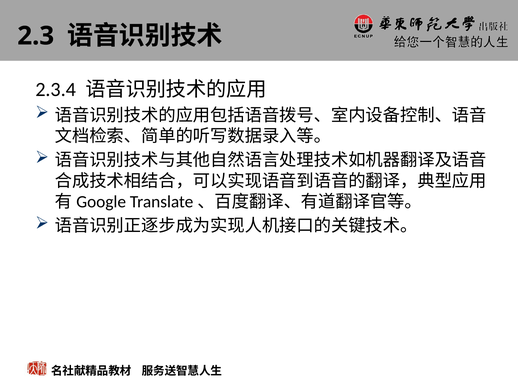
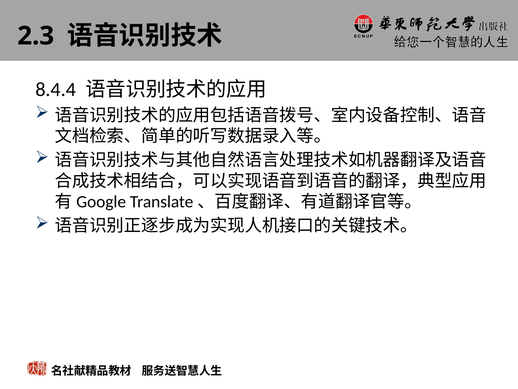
2.3.4: 2.3.4 -> 8.4.4
